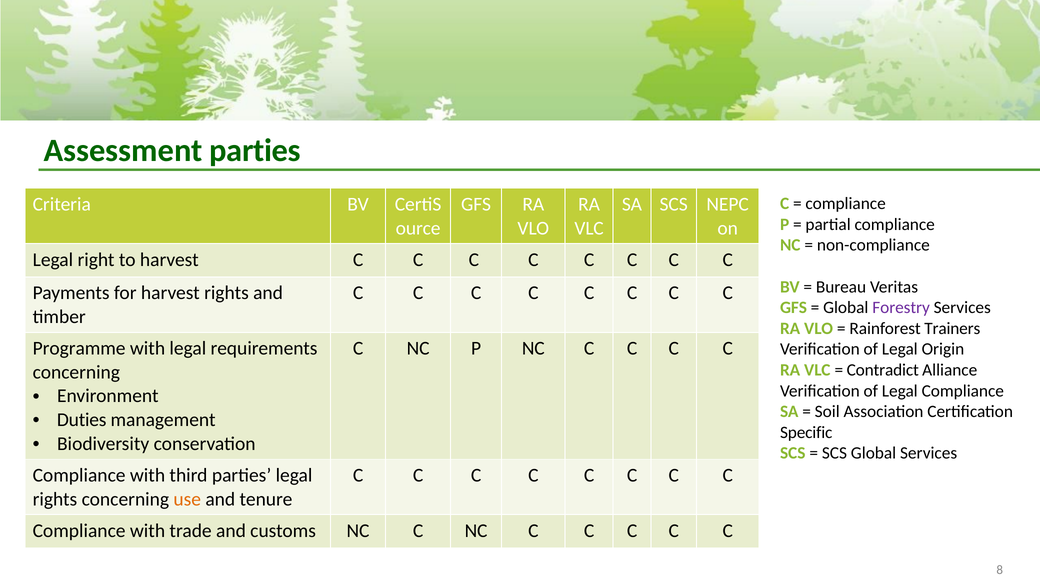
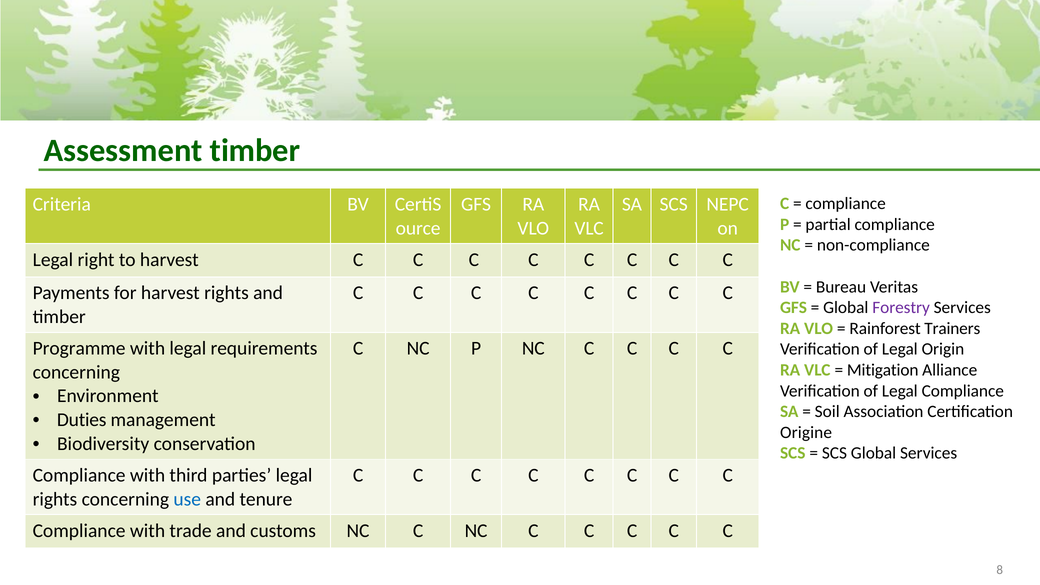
Assessment parties: parties -> timber
Contradict: Contradict -> Mitigation
Specific: Specific -> Origine
use colour: orange -> blue
